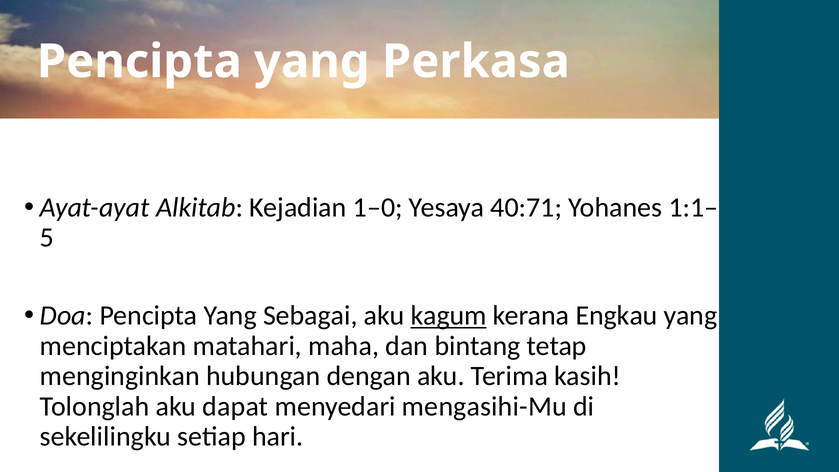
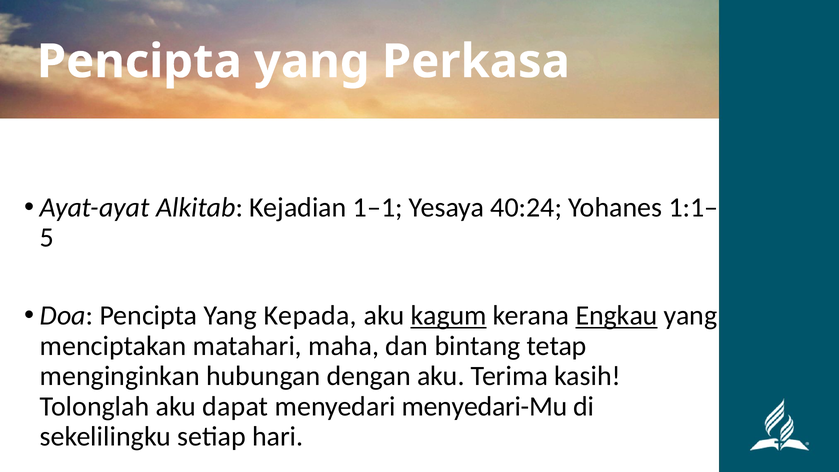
1–0: 1–0 -> 1–1
40:71: 40:71 -> 40:24
Sebagai: Sebagai -> Kepada
Engkau underline: none -> present
mengasihi-Mu: mengasihi-Mu -> menyedari-Mu
